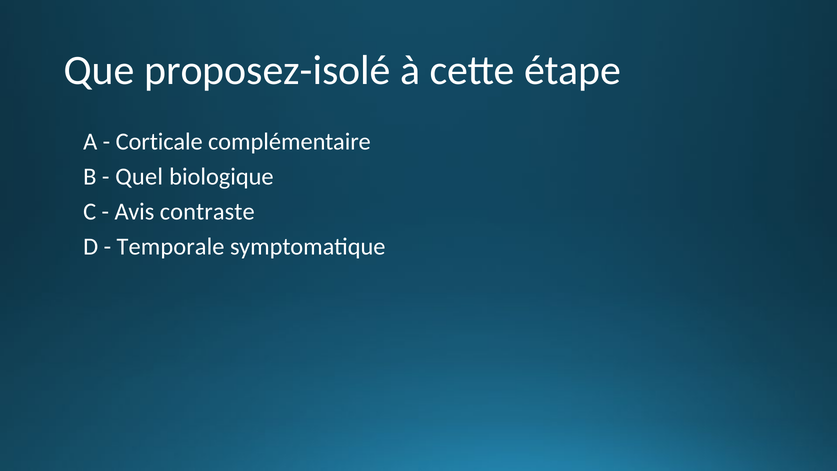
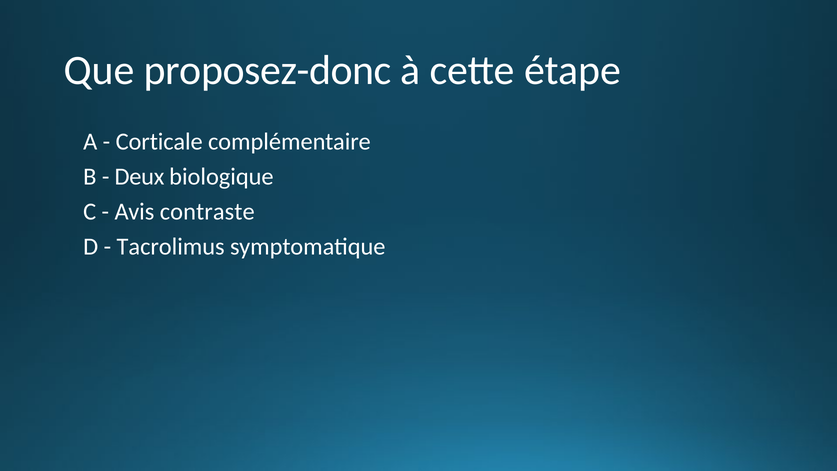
proposez-isolé: proposez-isolé -> proposez-donc
Quel: Quel -> Deux
Temporale: Temporale -> Tacrolimus
